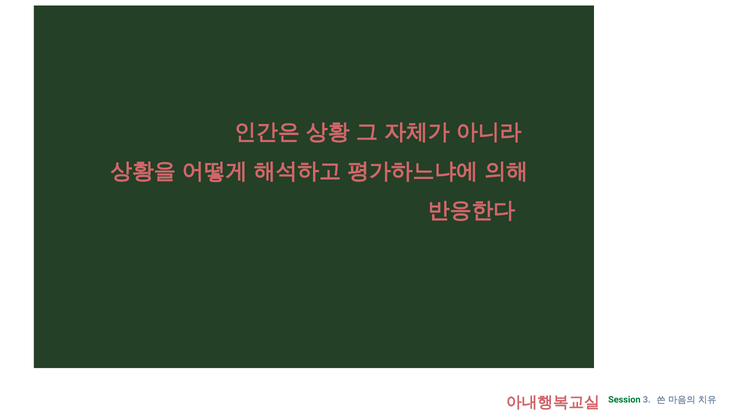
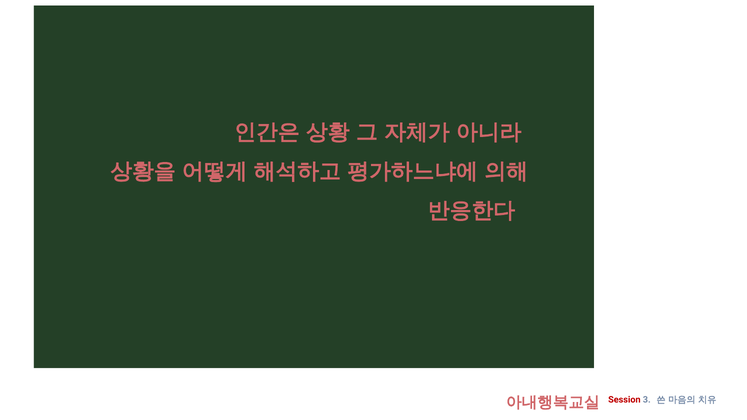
Session colour: green -> red
